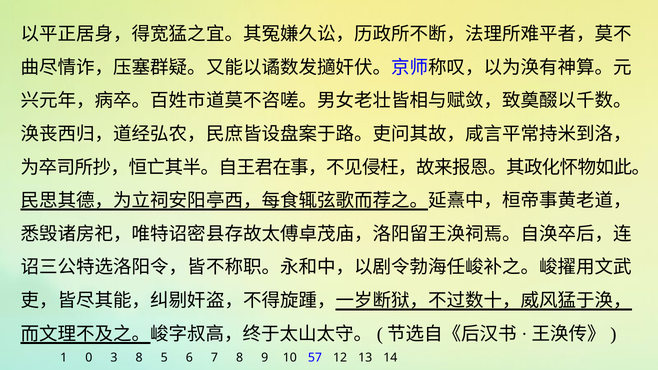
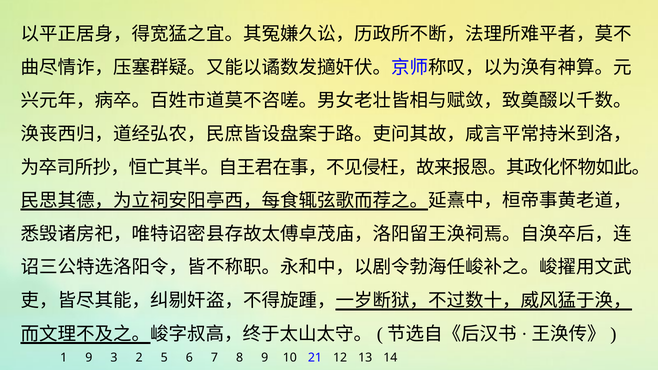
1 0: 0 -> 9
3 8: 8 -> 2
57: 57 -> 21
